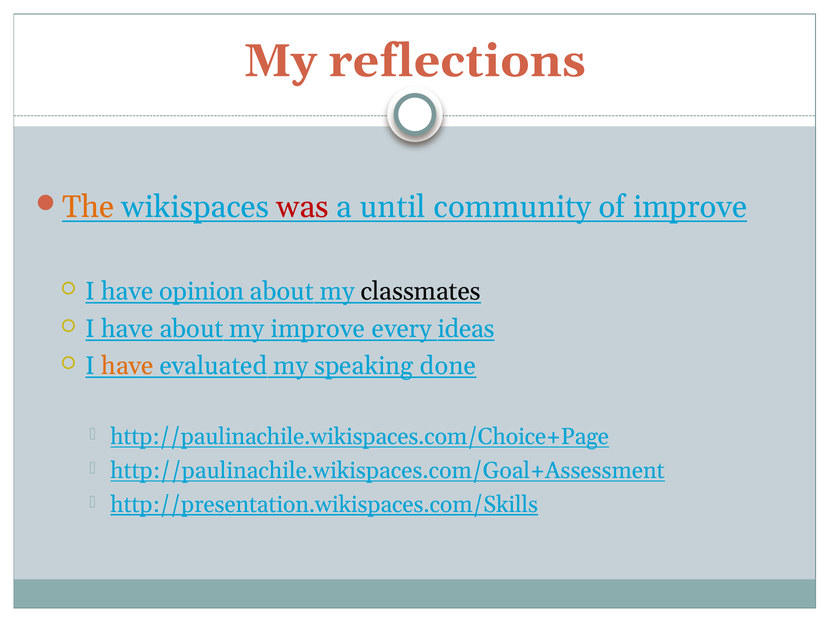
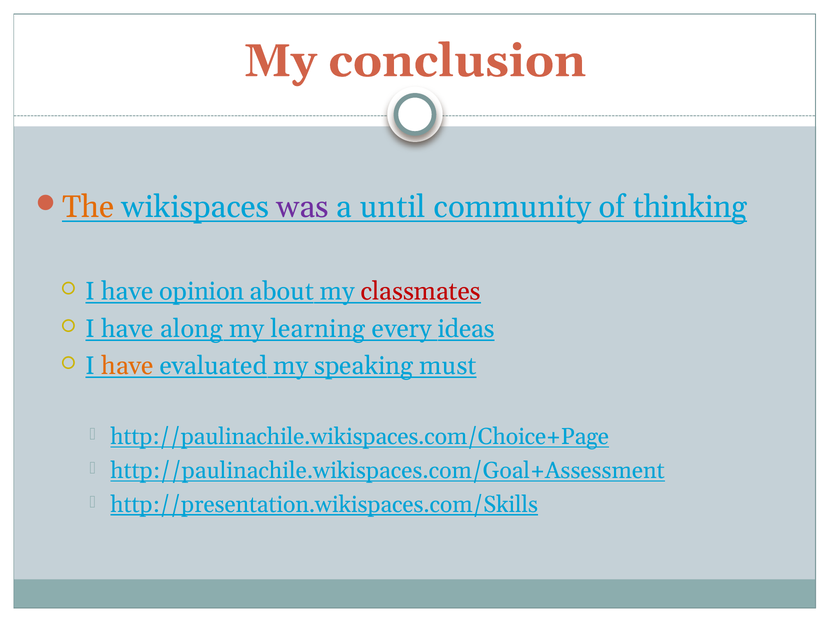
reflections: reflections -> conclusion
was colour: red -> purple
of improve: improve -> thinking
classmates colour: black -> red
have about: about -> along
my improve: improve -> learning
done: done -> must
